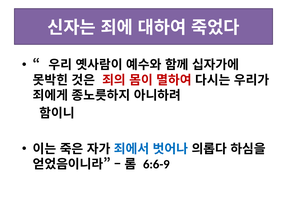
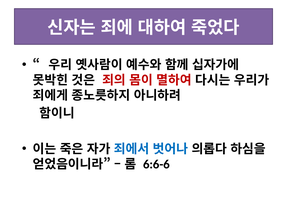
6:6-9: 6:6-9 -> 6:6-6
